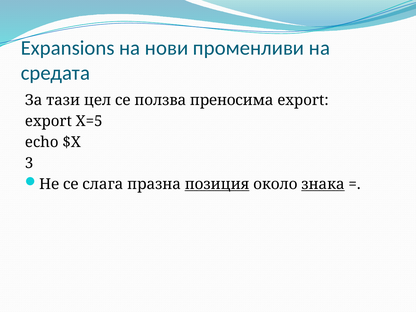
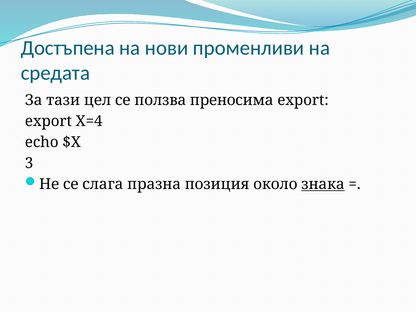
Expansions: Expansions -> Достъпена
X=5: X=5 -> X=4
позиция underline: present -> none
